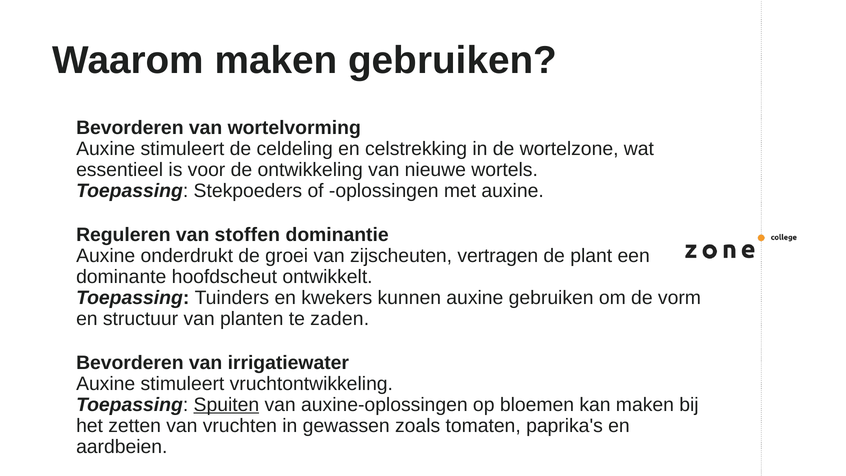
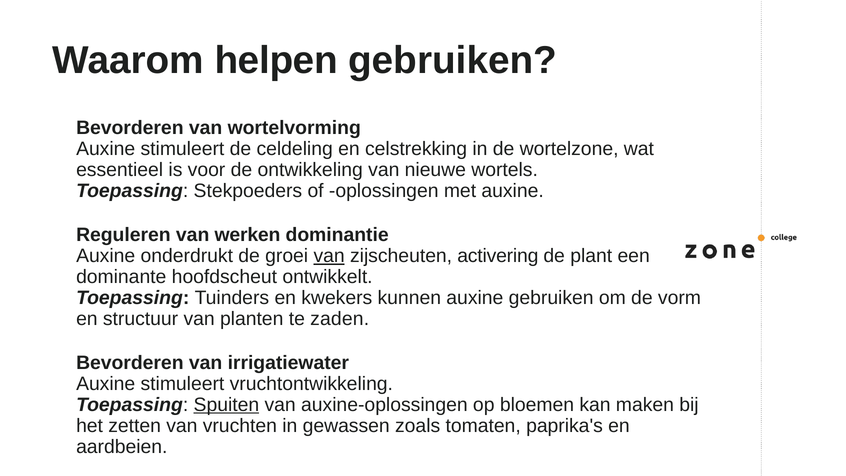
Waarom maken: maken -> helpen
stoffen: stoffen -> werken
van at (329, 256) underline: none -> present
vertragen: vertragen -> activering
